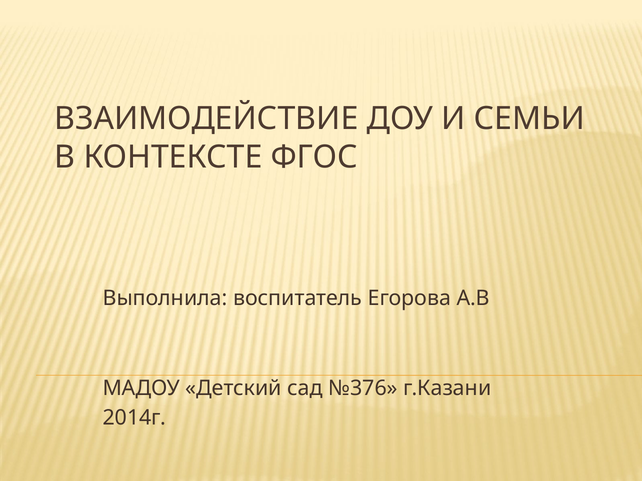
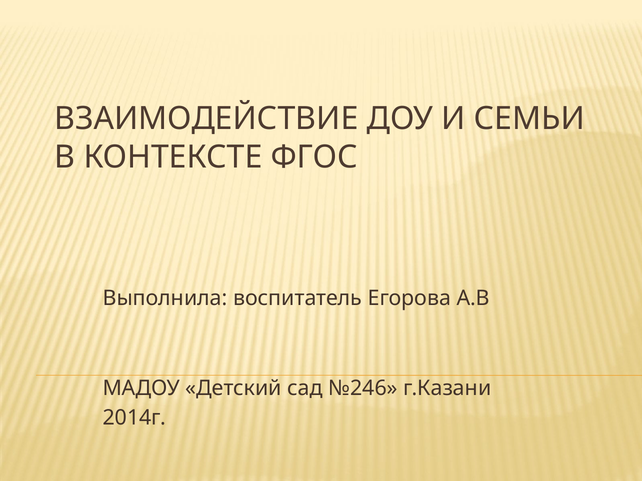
№376: №376 -> №246
